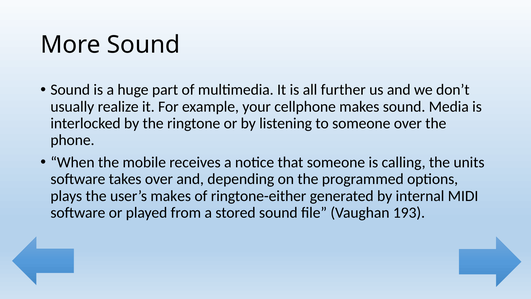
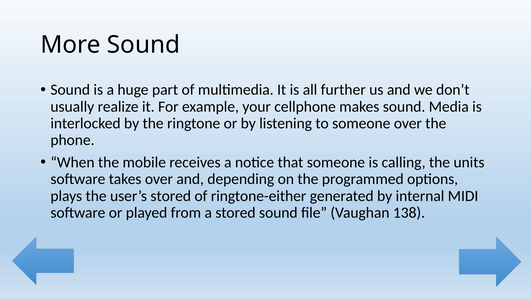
user’s makes: makes -> stored
193: 193 -> 138
